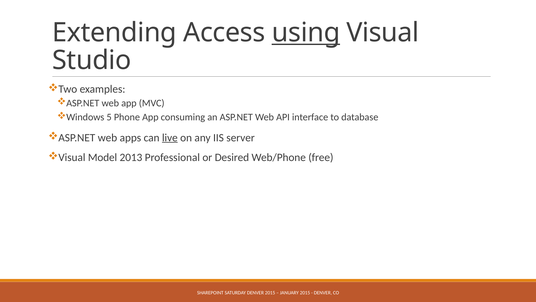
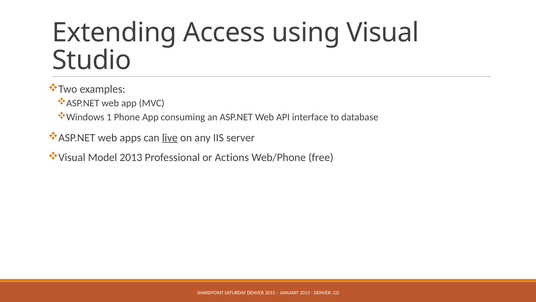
using underline: present -> none
5: 5 -> 1
Desired: Desired -> Actions
